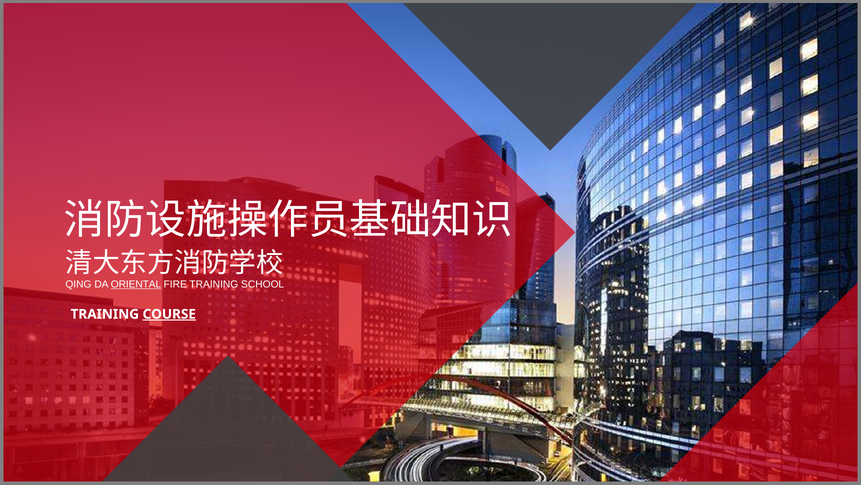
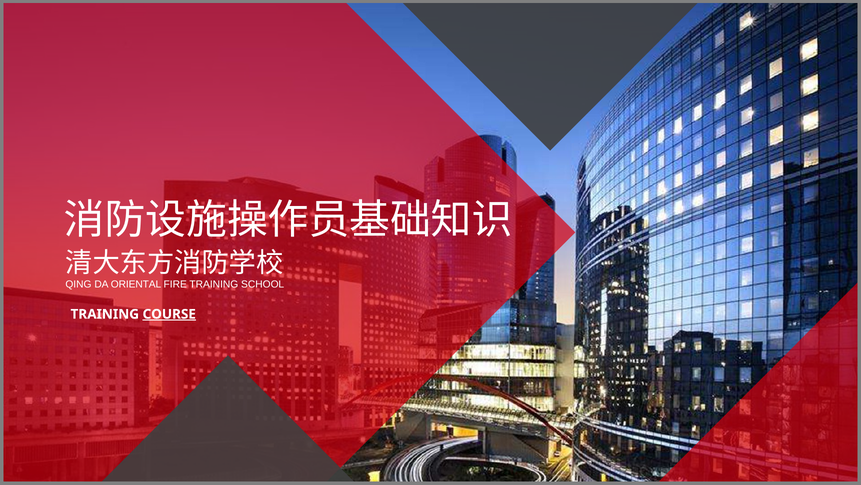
ORIENTAL underline: present -> none
